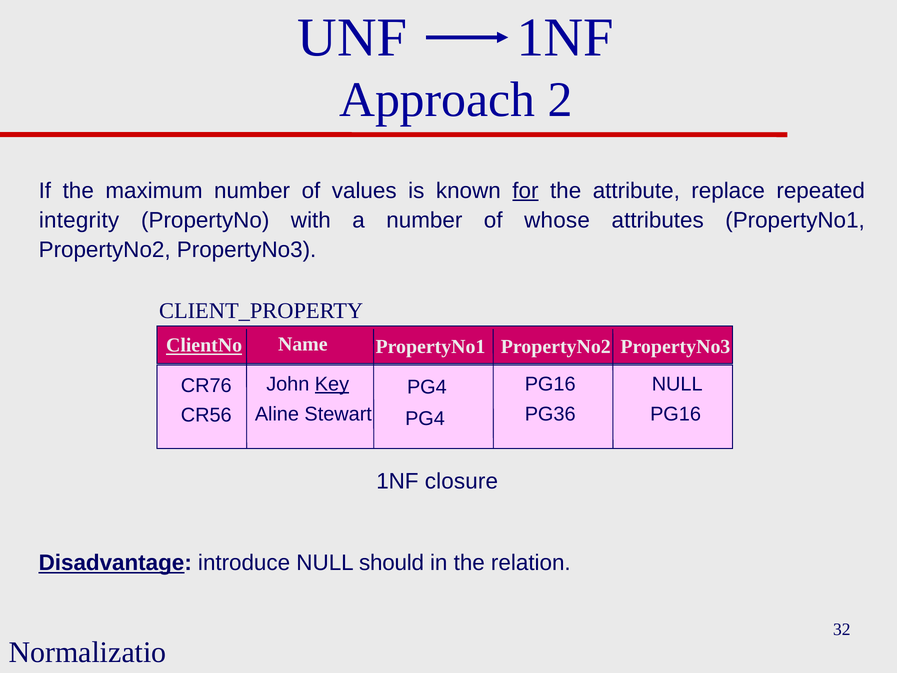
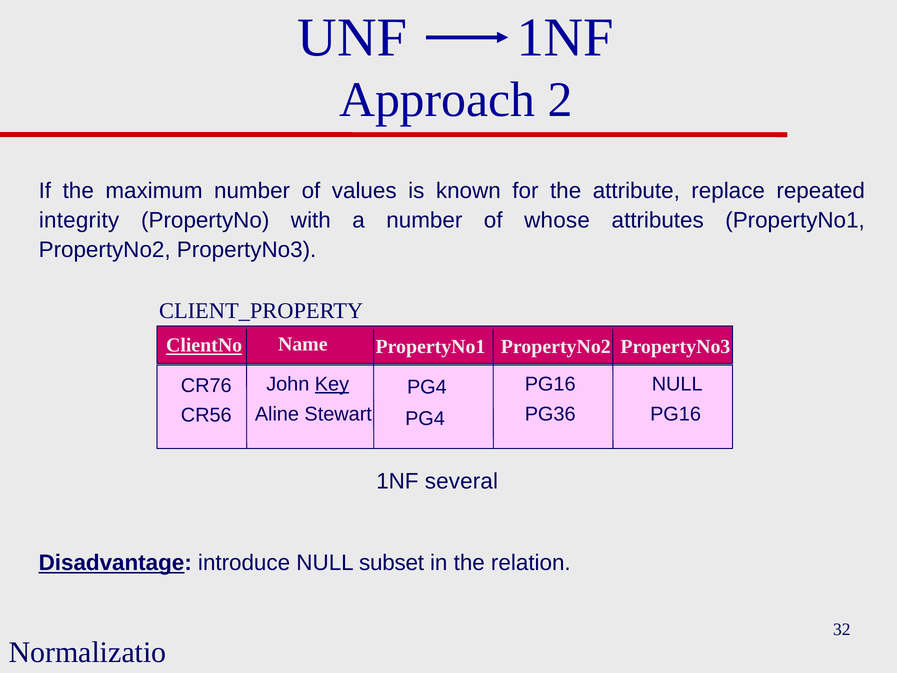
for underline: present -> none
closure: closure -> several
should: should -> subset
